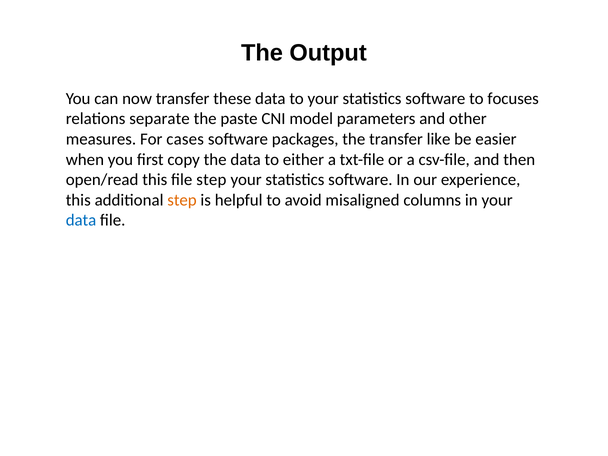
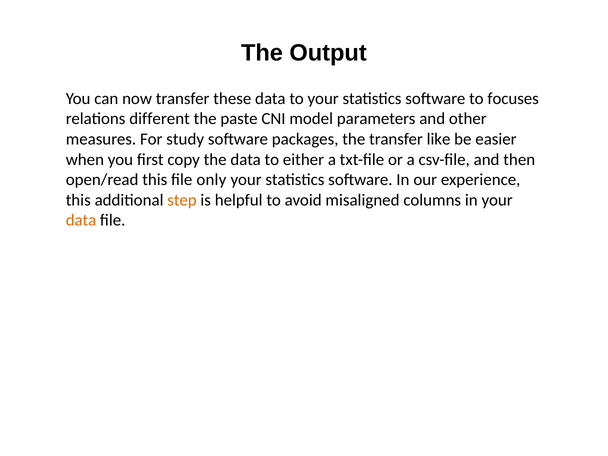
separate: separate -> different
cases: cases -> study
file step: step -> only
data at (81, 220) colour: blue -> orange
